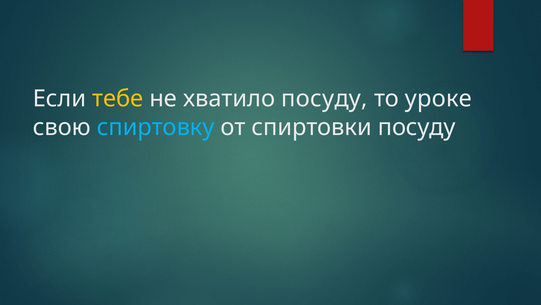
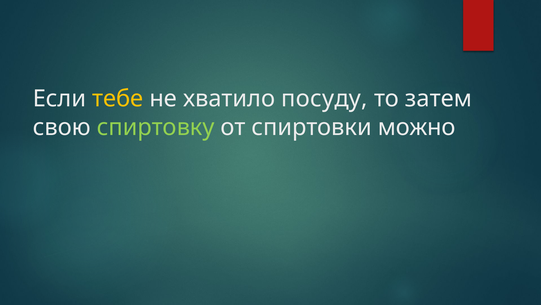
уроке: уроке -> затем
спиртовку colour: light blue -> light green
спиртовки посуду: посуду -> можно
